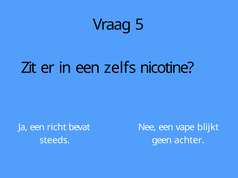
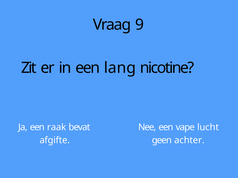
5: 5 -> 9
zelfs: zelfs -> lang
richt: richt -> raak
blĳkt: blĳkt -> lucht
steeds: steeds -> afgifte
